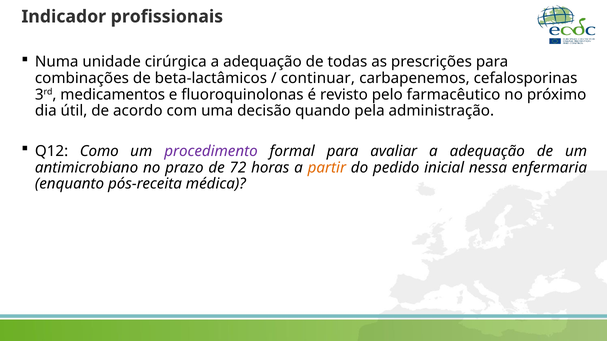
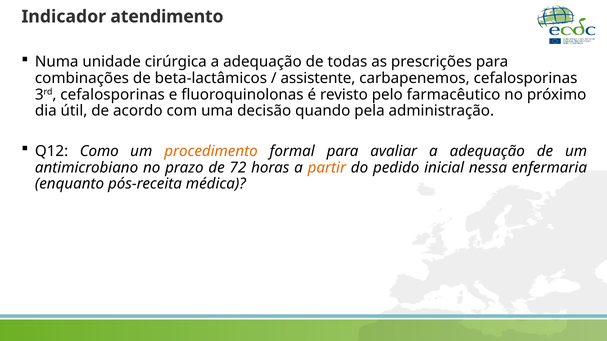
profissionais: profissionais -> atendimento
continuar: continuar -> assistente
3rd medicamentos: medicamentos -> cefalosporinas
procedimento colour: purple -> orange
